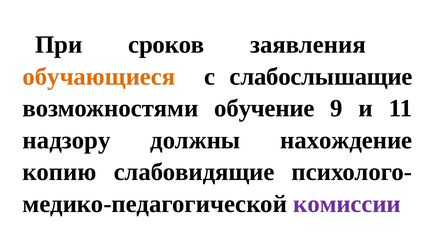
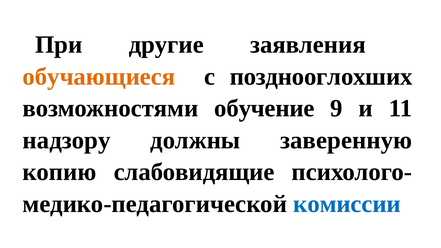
сроков: сроков -> другие
слабослышащие: слабослышащие -> позднооглохших
нахождение: нахождение -> заверенную
комиссии colour: purple -> blue
